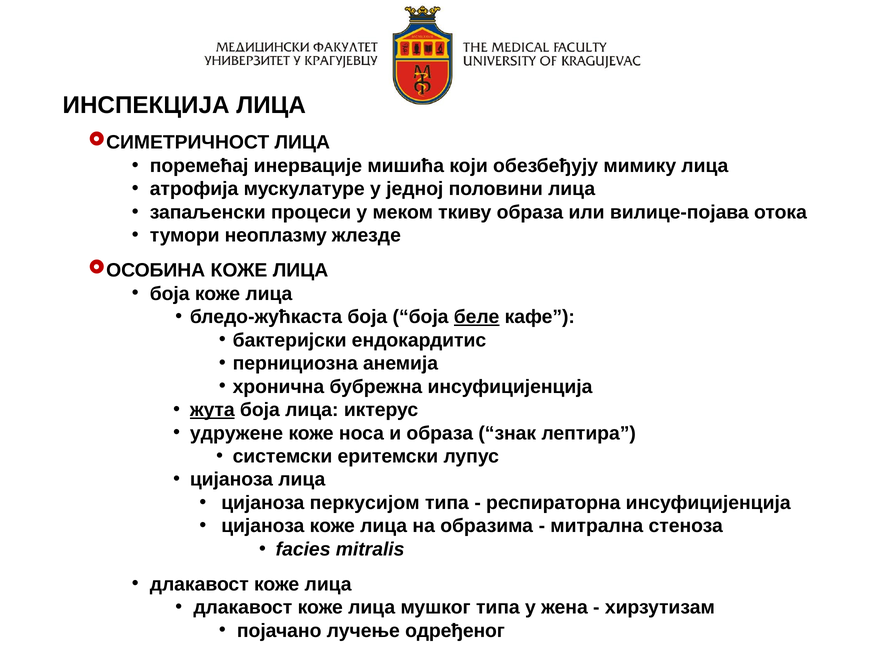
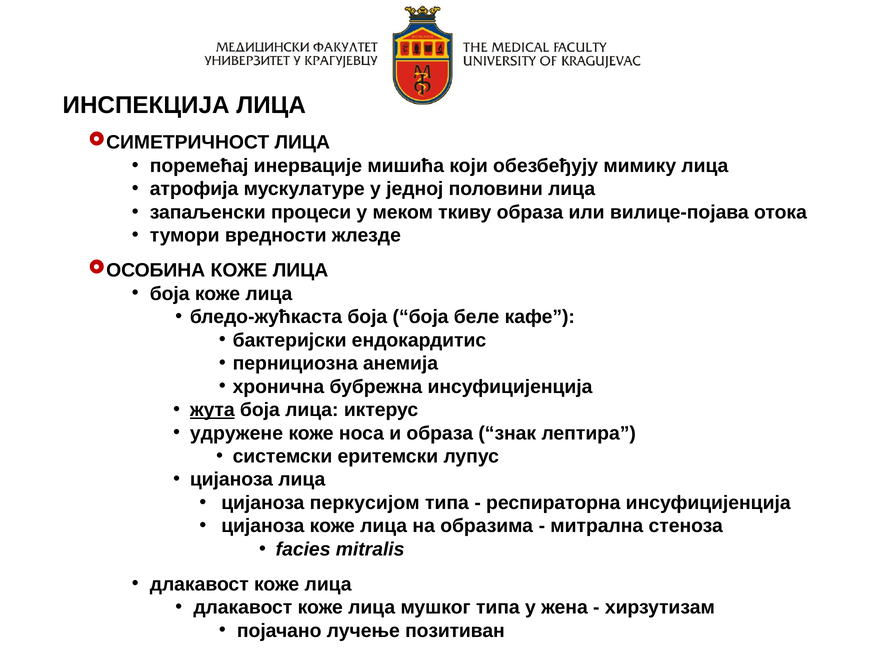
неоплазму: неоплазму -> вредности
беле underline: present -> none
одређеног: одређеног -> позитиван
